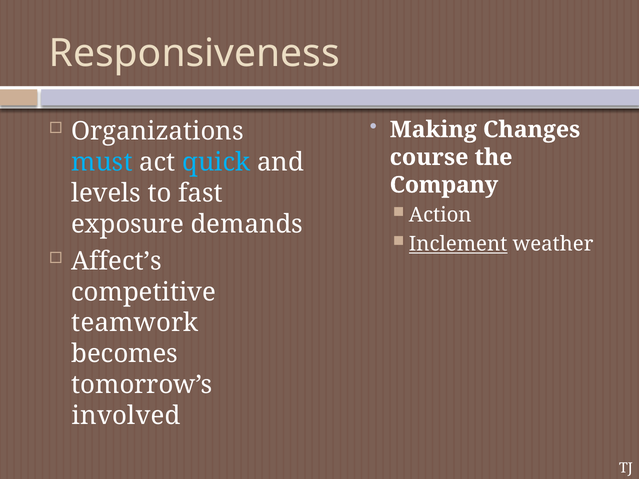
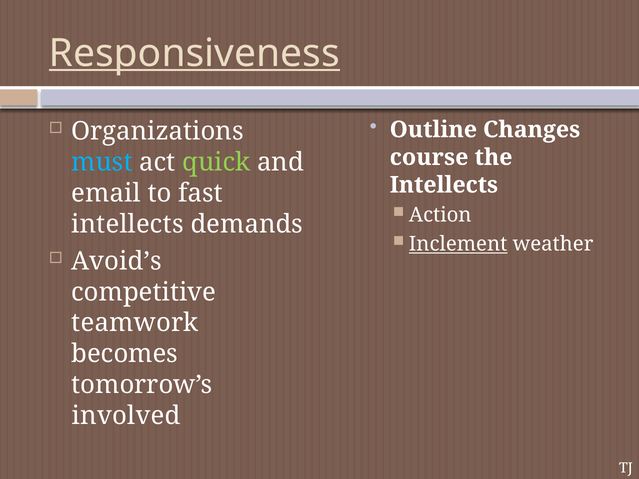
Responsiveness underline: none -> present
Making: Making -> Outline
quick colour: light blue -> light green
Company at (444, 185): Company -> Intellects
levels: levels -> email
exposure at (128, 224): exposure -> intellects
Affect’s: Affect’s -> Avoid’s
